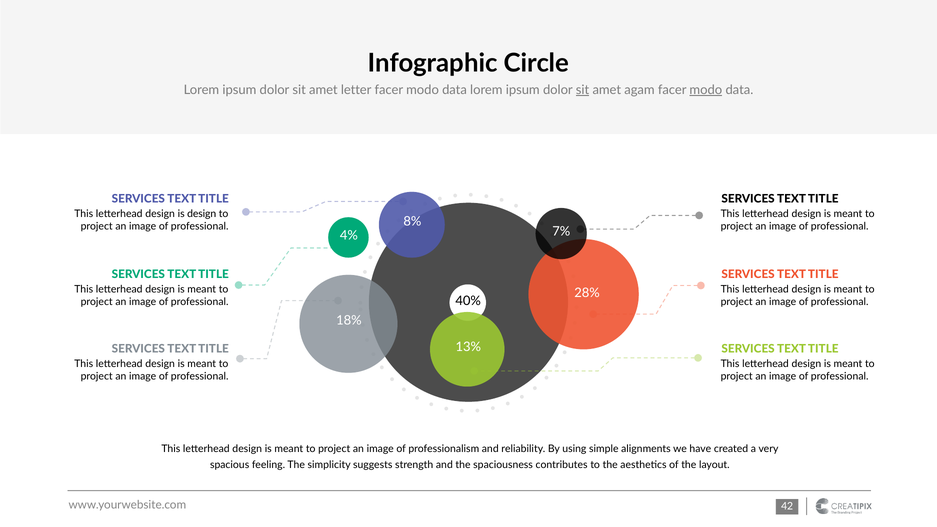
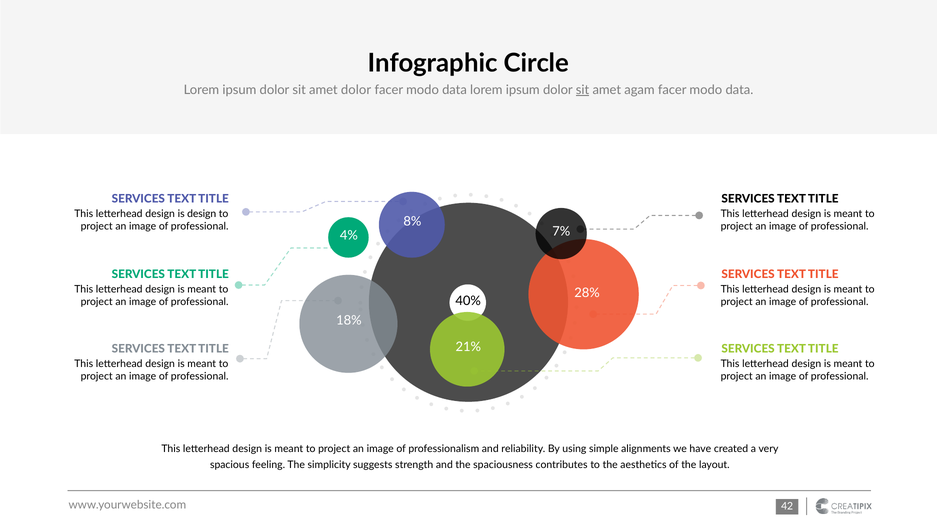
amet letter: letter -> dolor
modo at (706, 90) underline: present -> none
13%: 13% -> 21%
